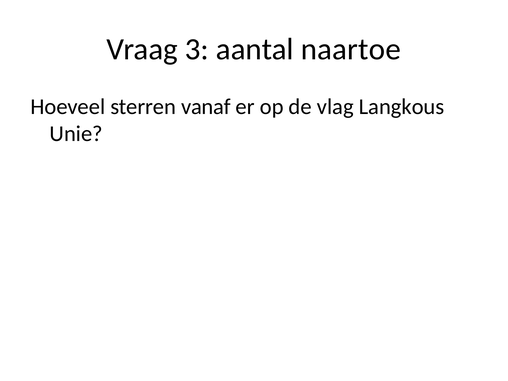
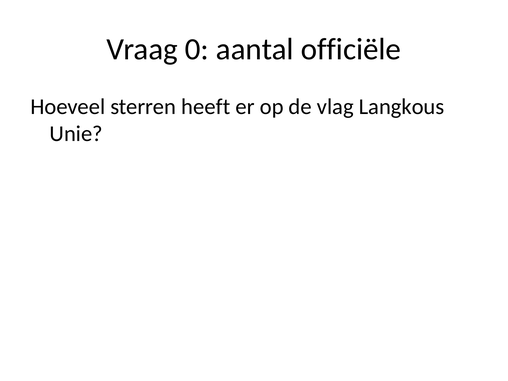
3: 3 -> 0
naartoe: naartoe -> officiële
vanaf: vanaf -> heeft
